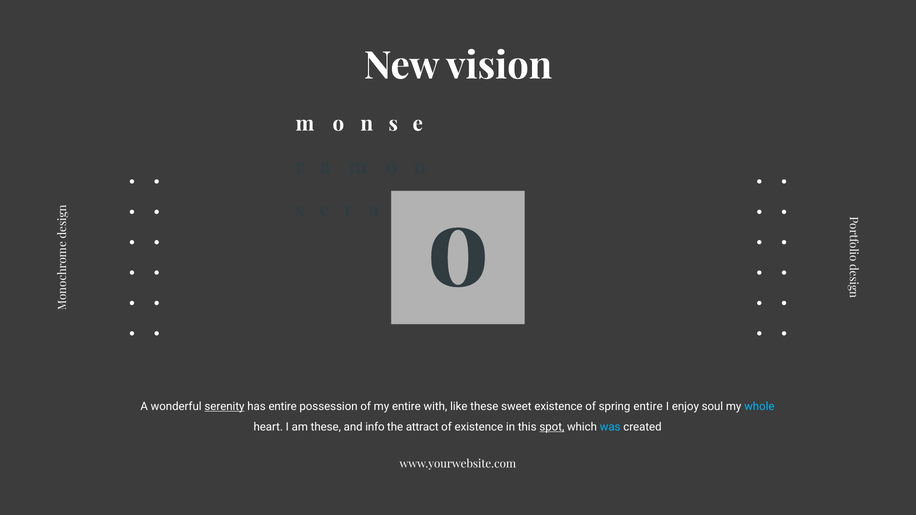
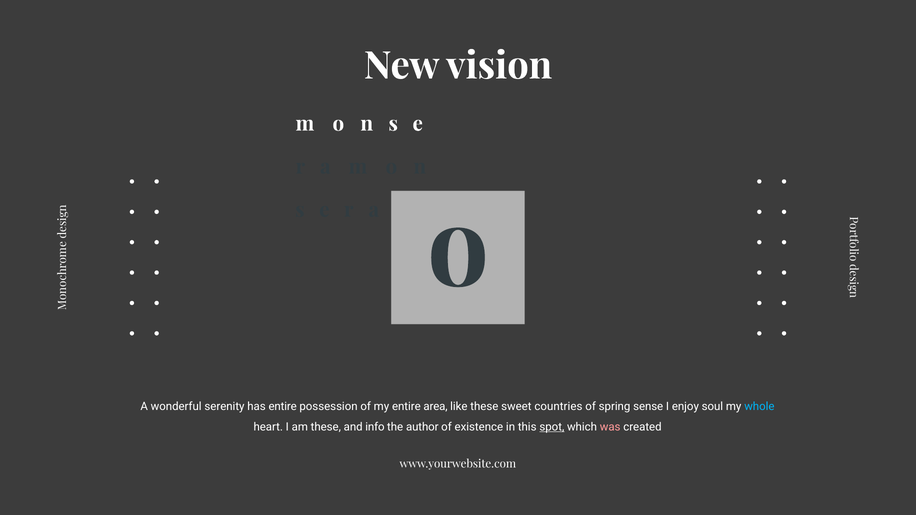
serenity underline: present -> none
with: with -> area
sweet existence: existence -> countries
spring entire: entire -> sense
attract: attract -> author
was colour: light blue -> pink
